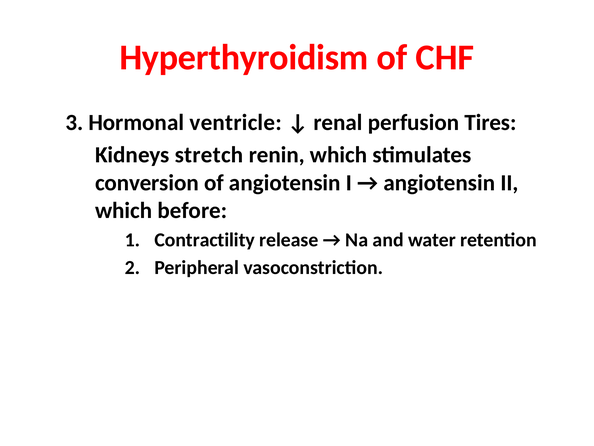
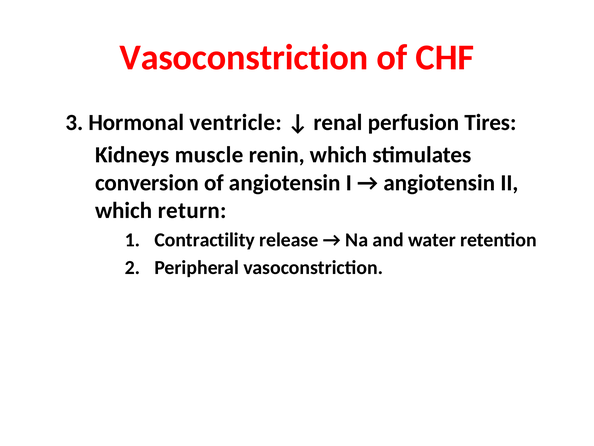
Hyperthyroidism at (244, 58): Hyperthyroidism -> Vasoconstriction
stretch: stretch -> muscle
before: before -> return
